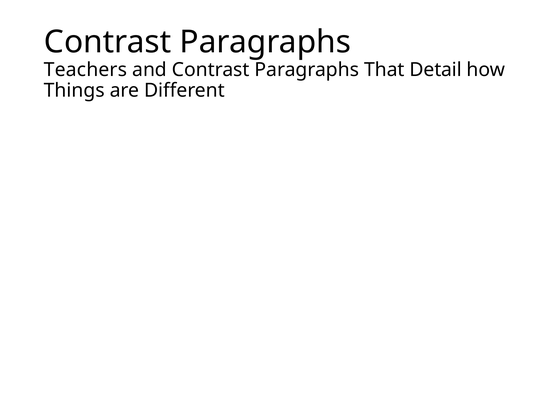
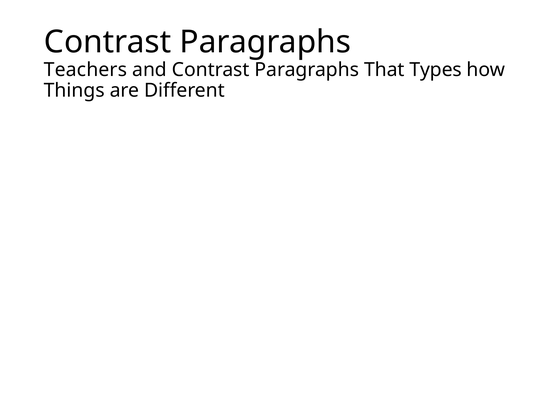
Detail: Detail -> Types
